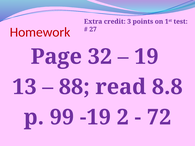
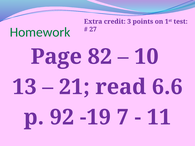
Homework colour: red -> green
32: 32 -> 82
19: 19 -> 10
88: 88 -> 21
8.8: 8.8 -> 6.6
99: 99 -> 92
2: 2 -> 7
72: 72 -> 11
